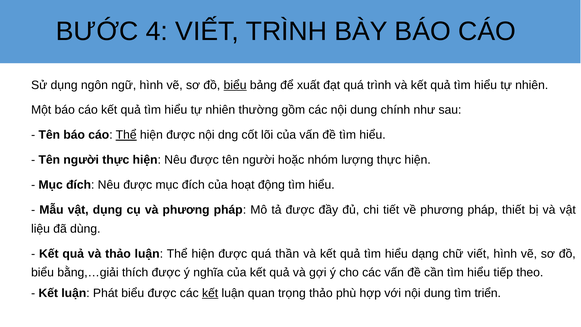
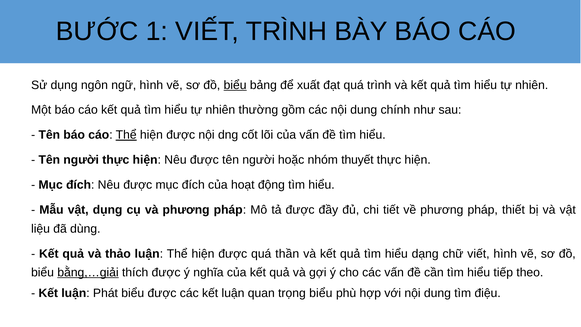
4: 4 -> 1
lượng: lượng -> thuyết
bằng,…giải underline: none -> present
kết at (210, 293) underline: present -> none
trọng thảo: thảo -> biểu
triển: triển -> điệu
